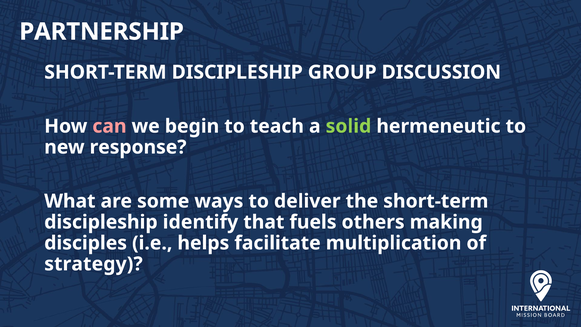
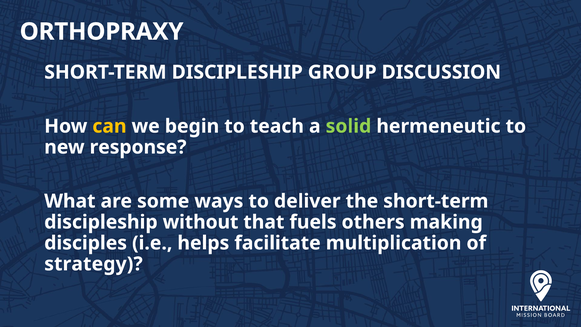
PARTNERSHIP: PARTNERSHIP -> ORTHOPRAXY
can colour: pink -> yellow
identify: identify -> without
